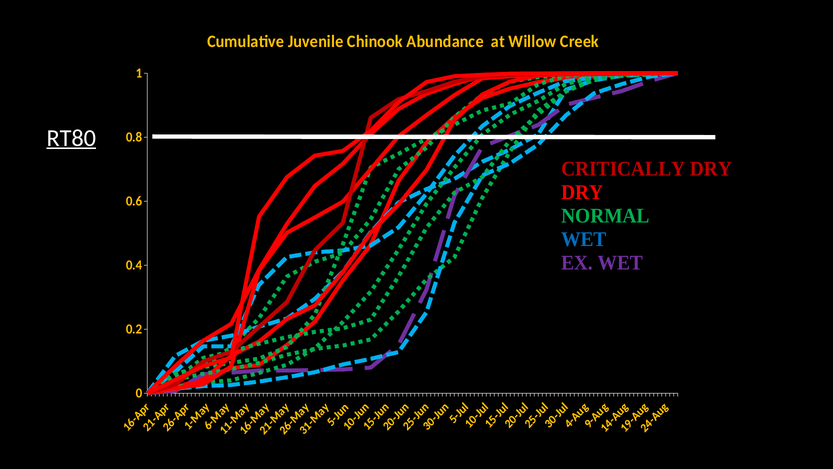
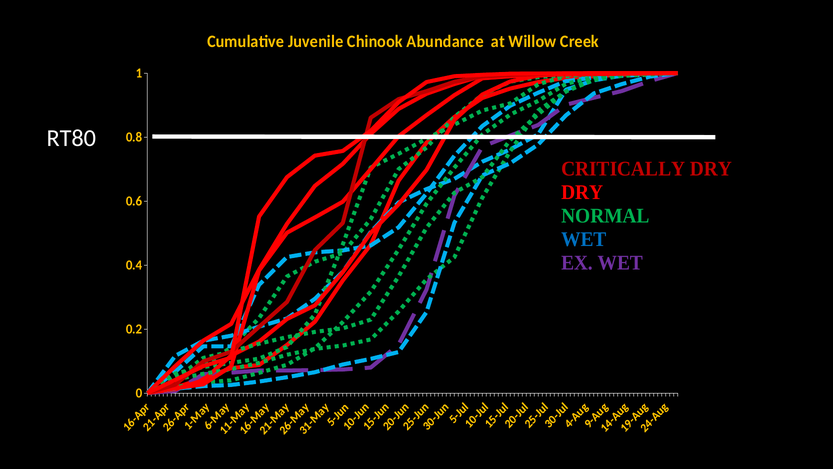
RT80 underline: present -> none
